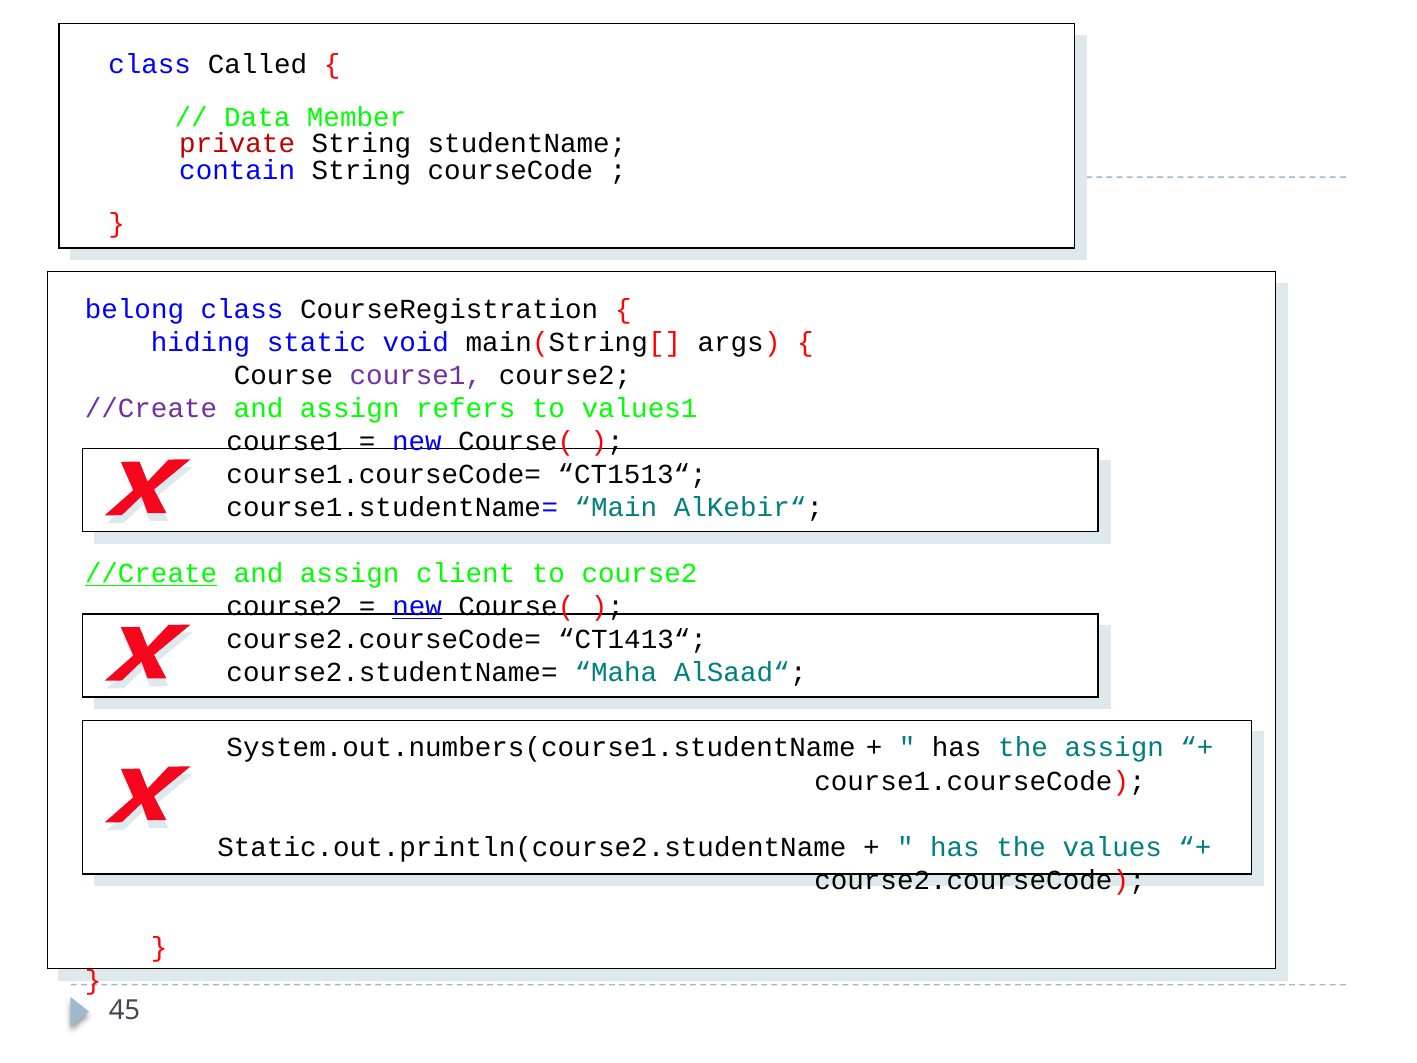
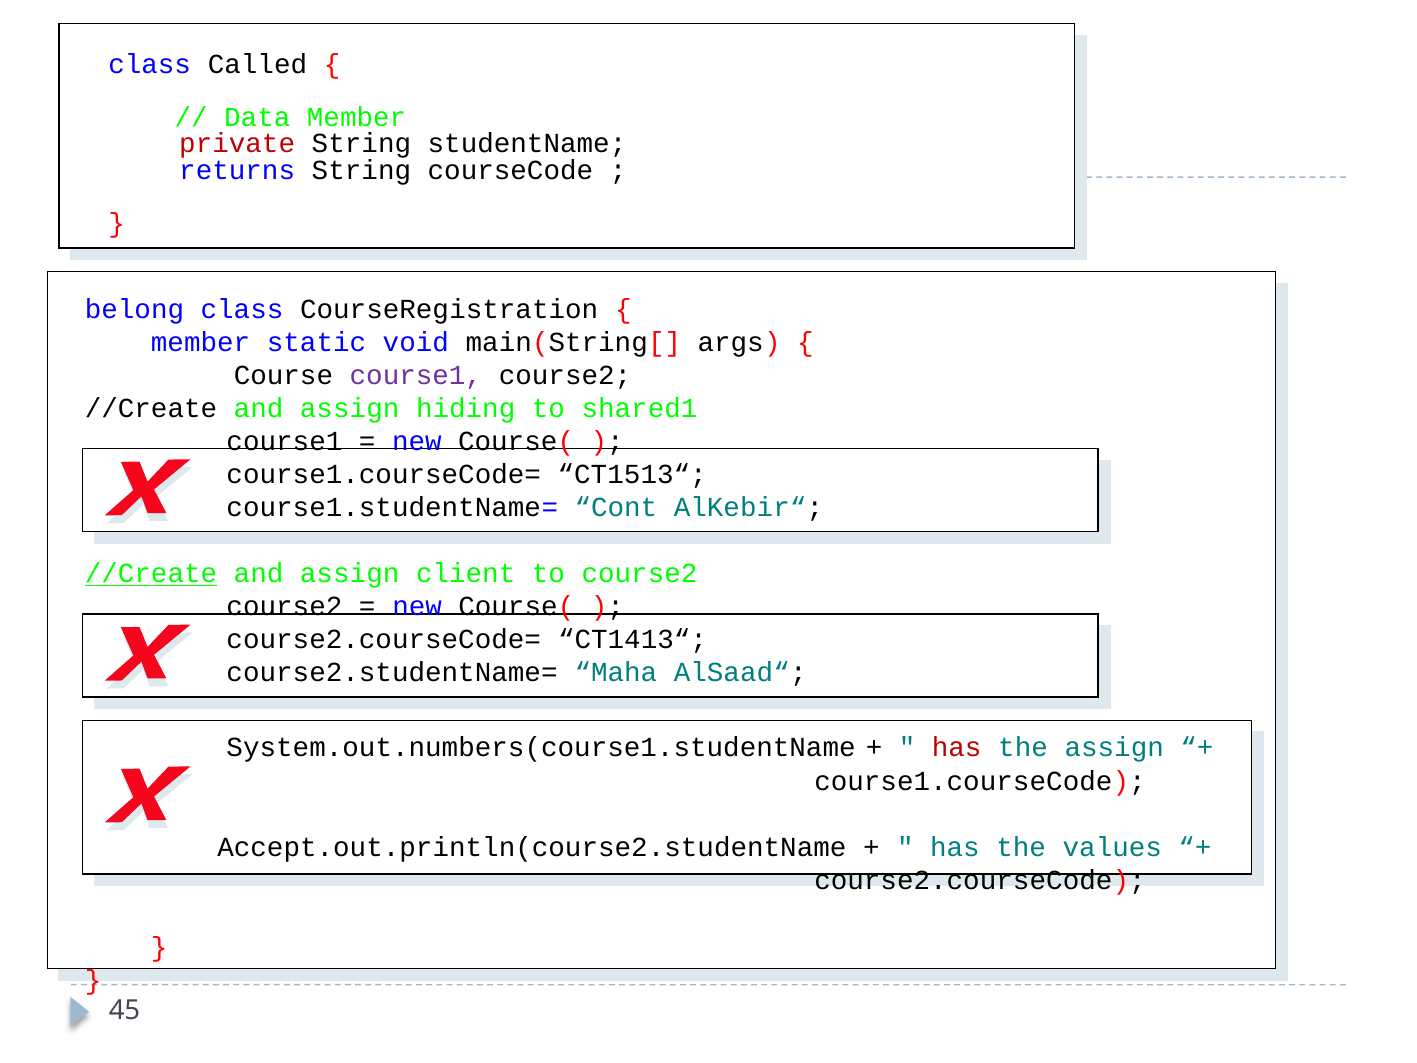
contain: contain -> returns
hiding at (201, 342): hiding -> member
//Create at (151, 408) colour: purple -> black
refers: refers -> hiding
values1: values1 -> shared1
Main: Main -> Cont
new at (417, 607) underline: present -> none
has at (957, 747) colour: black -> red
Static.out.println(course2.studentName: Static.out.println(course2.studentName -> Accept.out.println(course2.studentName
